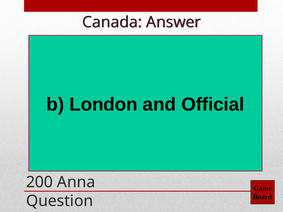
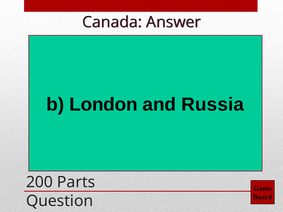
Official: Official -> Russia
Anna: Anna -> Parts
